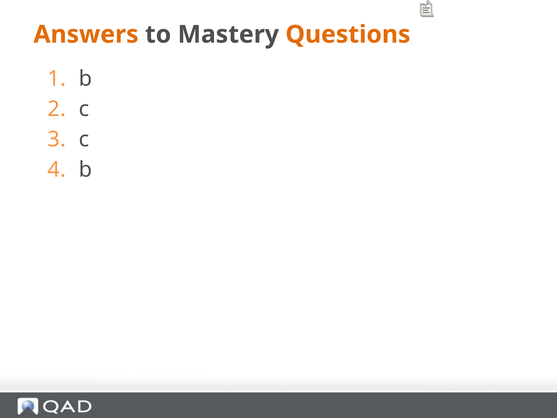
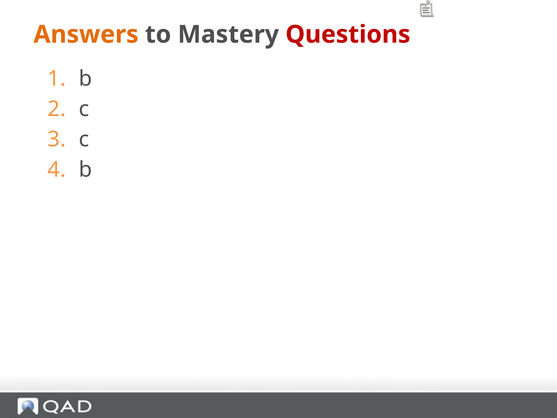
Questions colour: orange -> red
